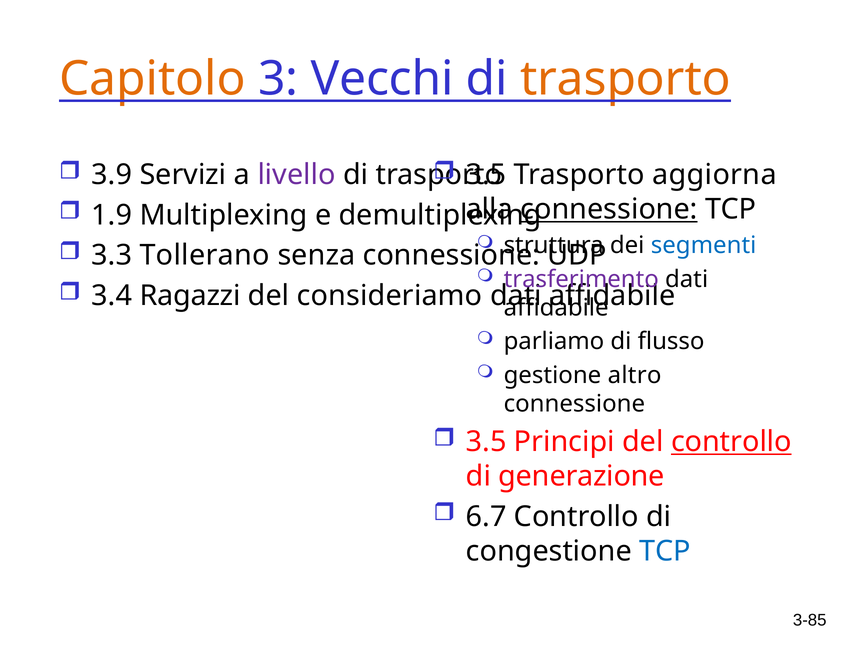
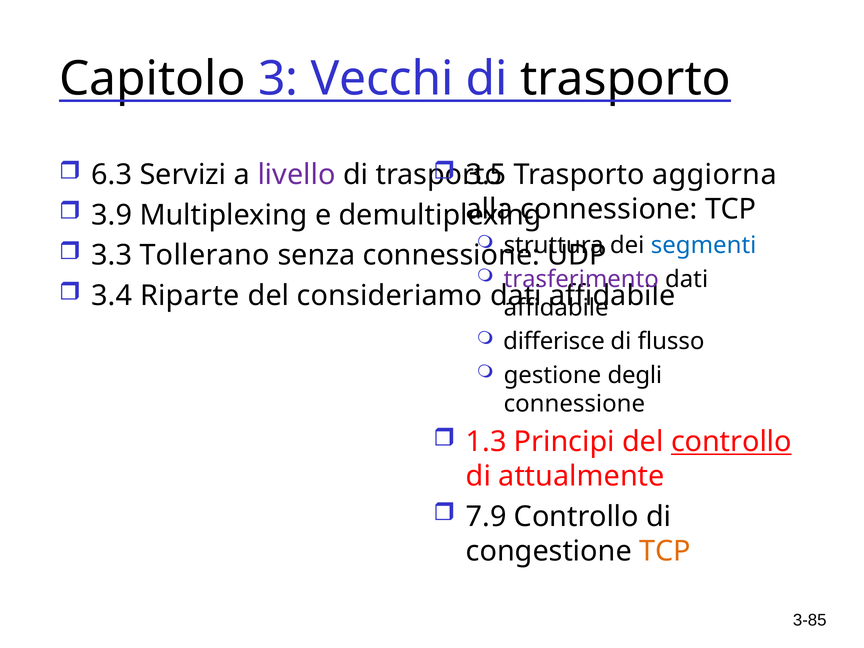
Capitolo colour: orange -> black
trasporto at (625, 79) colour: orange -> black
3.9: 3.9 -> 6.3
connessione at (609, 209) underline: present -> none
1.9: 1.9 -> 3.9
Ragazzi: Ragazzi -> Riparte
parliamo: parliamo -> differisce
altro: altro -> degli
3.5 at (486, 442): 3.5 -> 1.3
generazione: generazione -> attualmente
6.7: 6.7 -> 7.9
TCP at (665, 551) colour: blue -> orange
